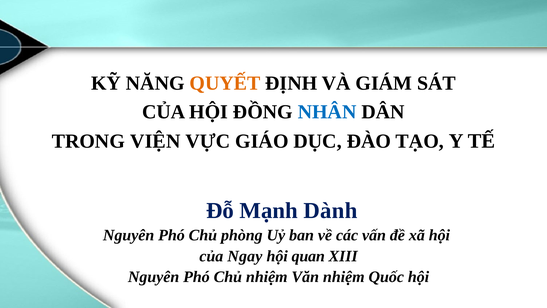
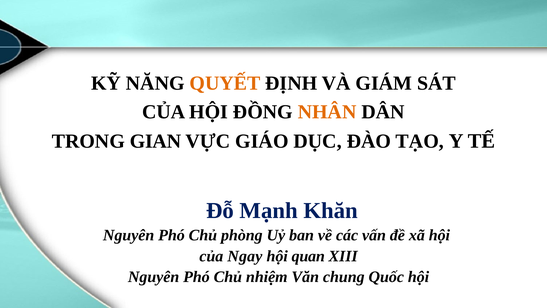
NHÂN colour: blue -> orange
VIỆN: VIỆN -> GIAN
Dành: Dành -> Khăn
Văn nhiệm: nhiệm -> chung
